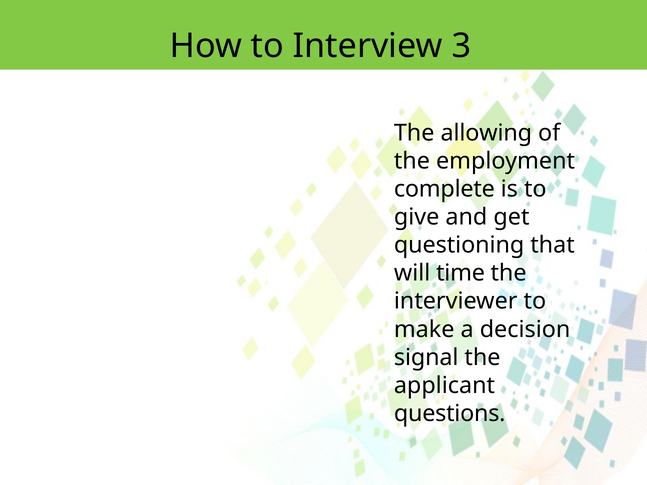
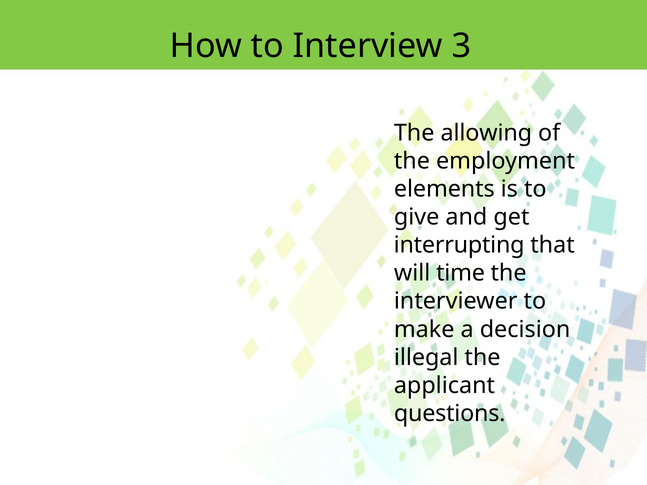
complete: complete -> elements
questioning: questioning -> interrupting
signal: signal -> illegal
